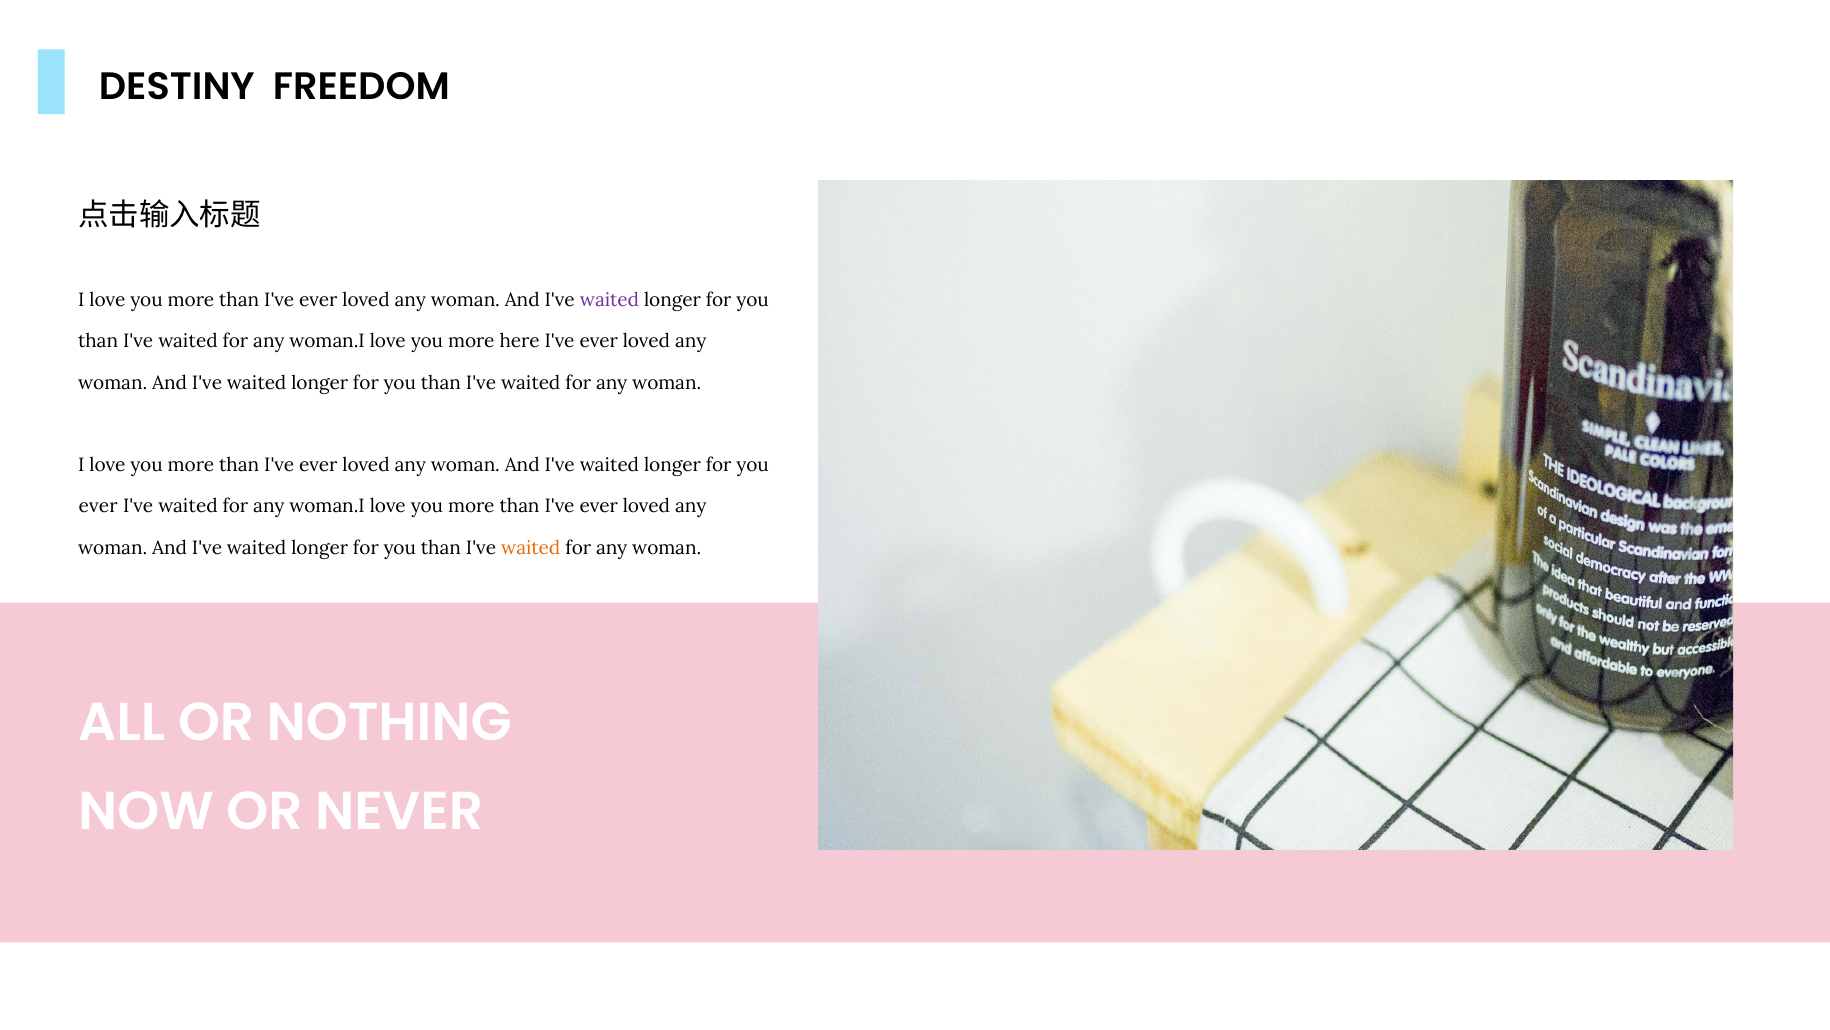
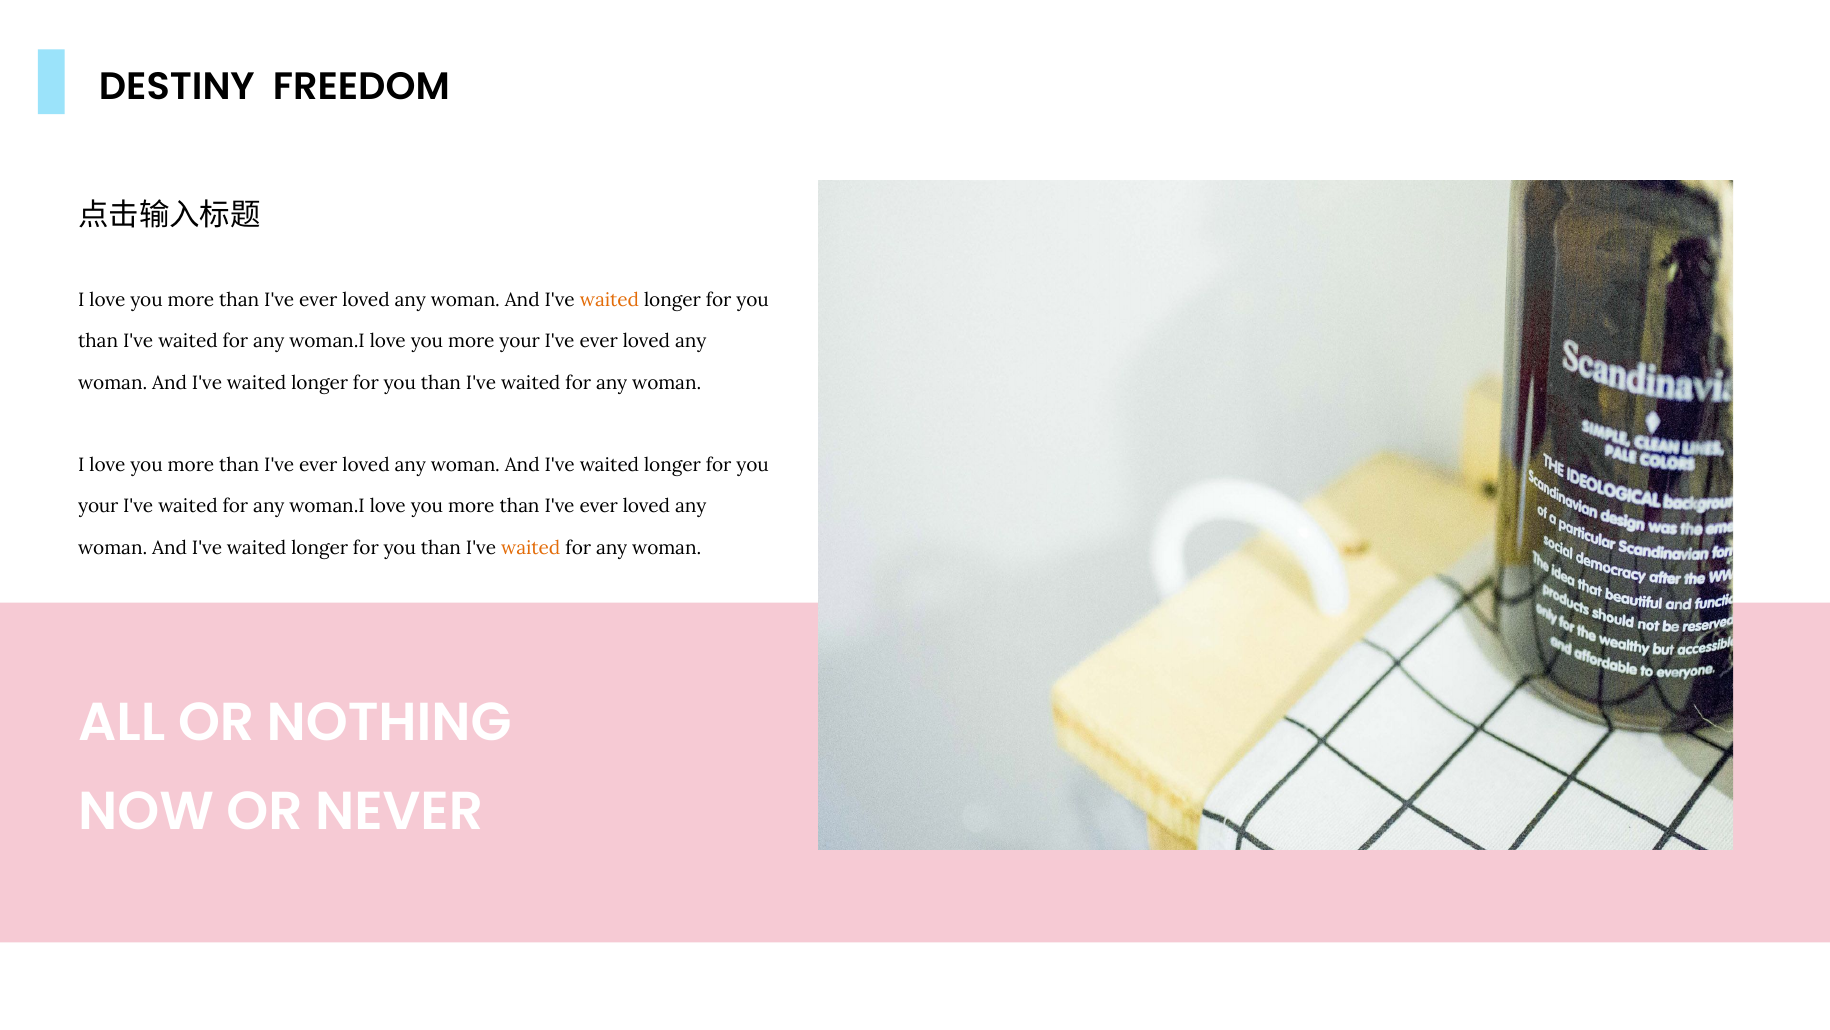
waited at (609, 300) colour: purple -> orange
more here: here -> your
ever at (98, 506): ever -> your
